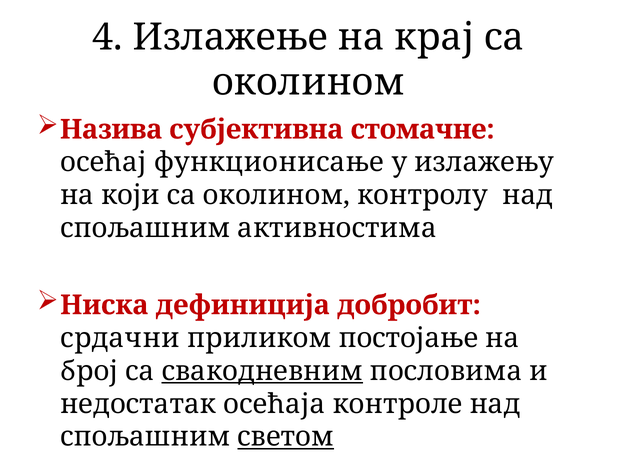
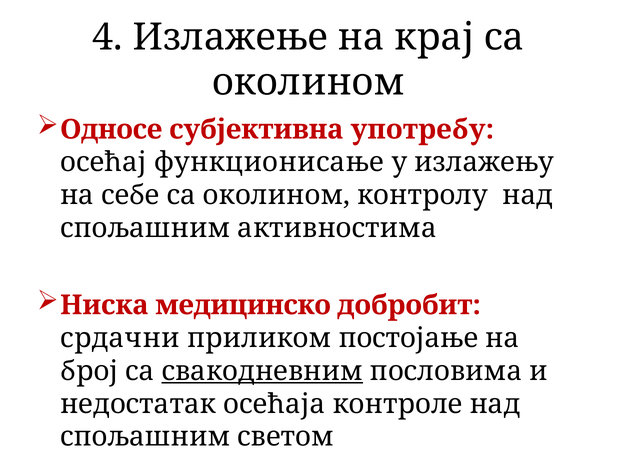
Назива: Назива -> Односе
стомачне: стомачне -> употребу
који: који -> себе
дефиниција: дефиниција -> медицинско
светом underline: present -> none
